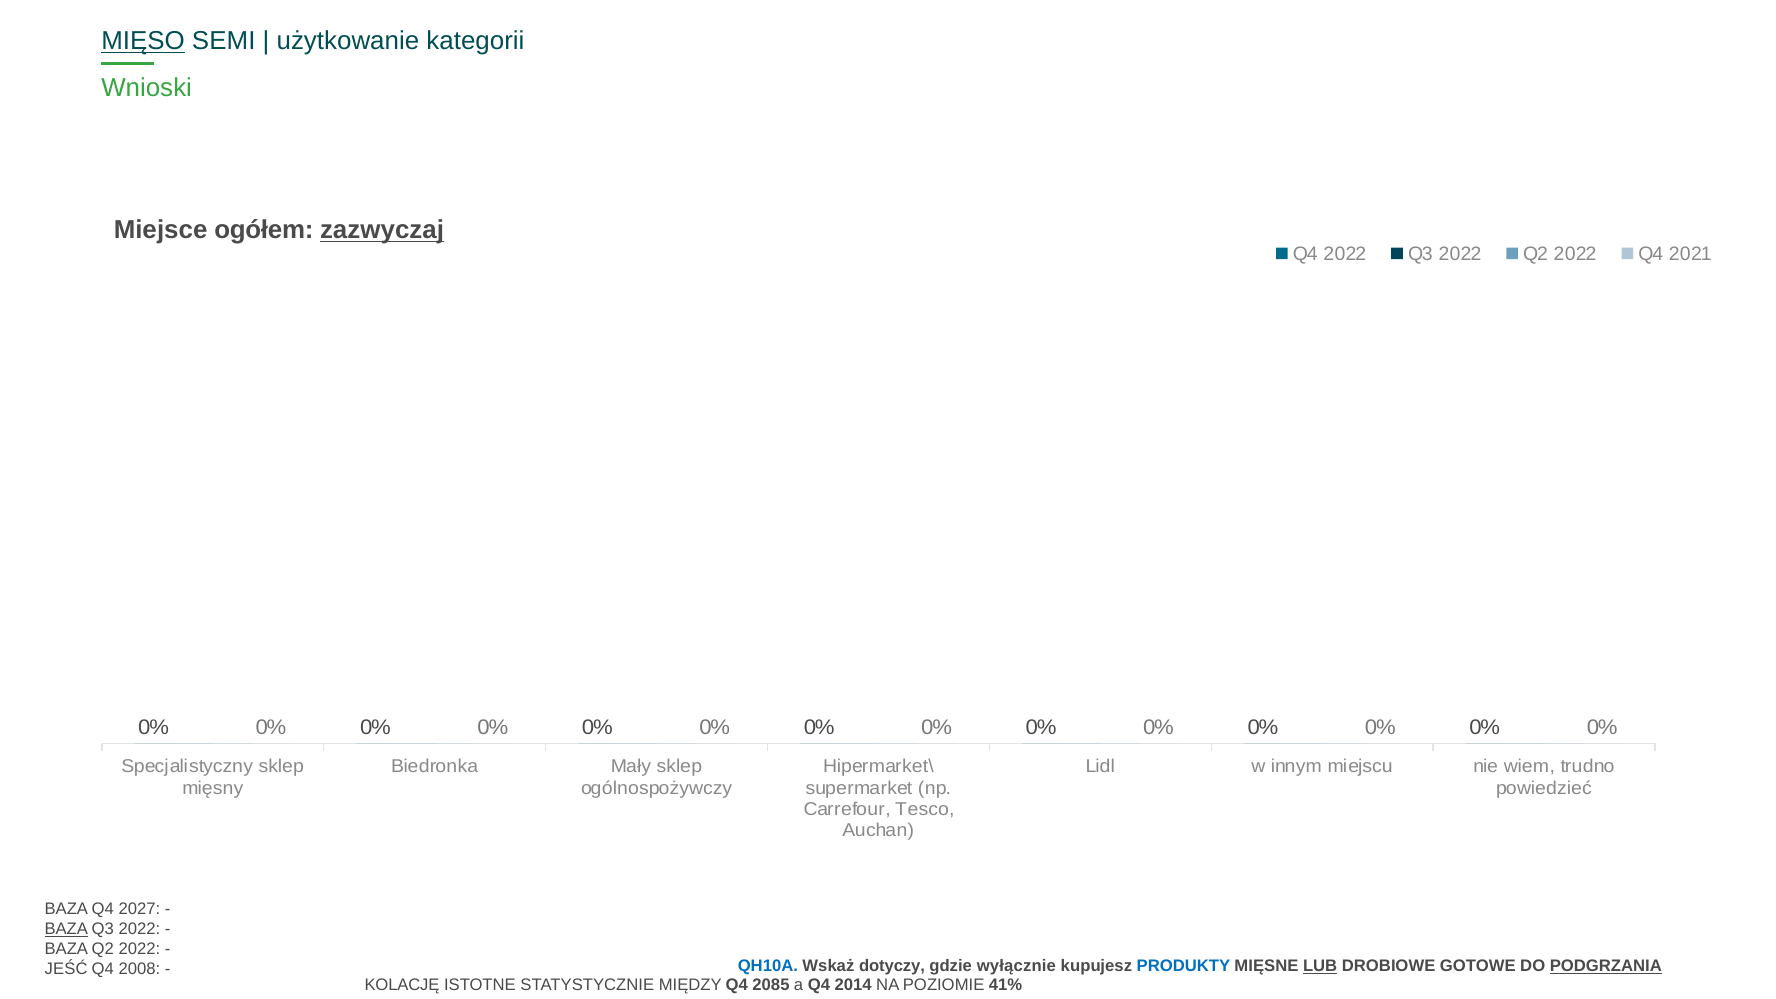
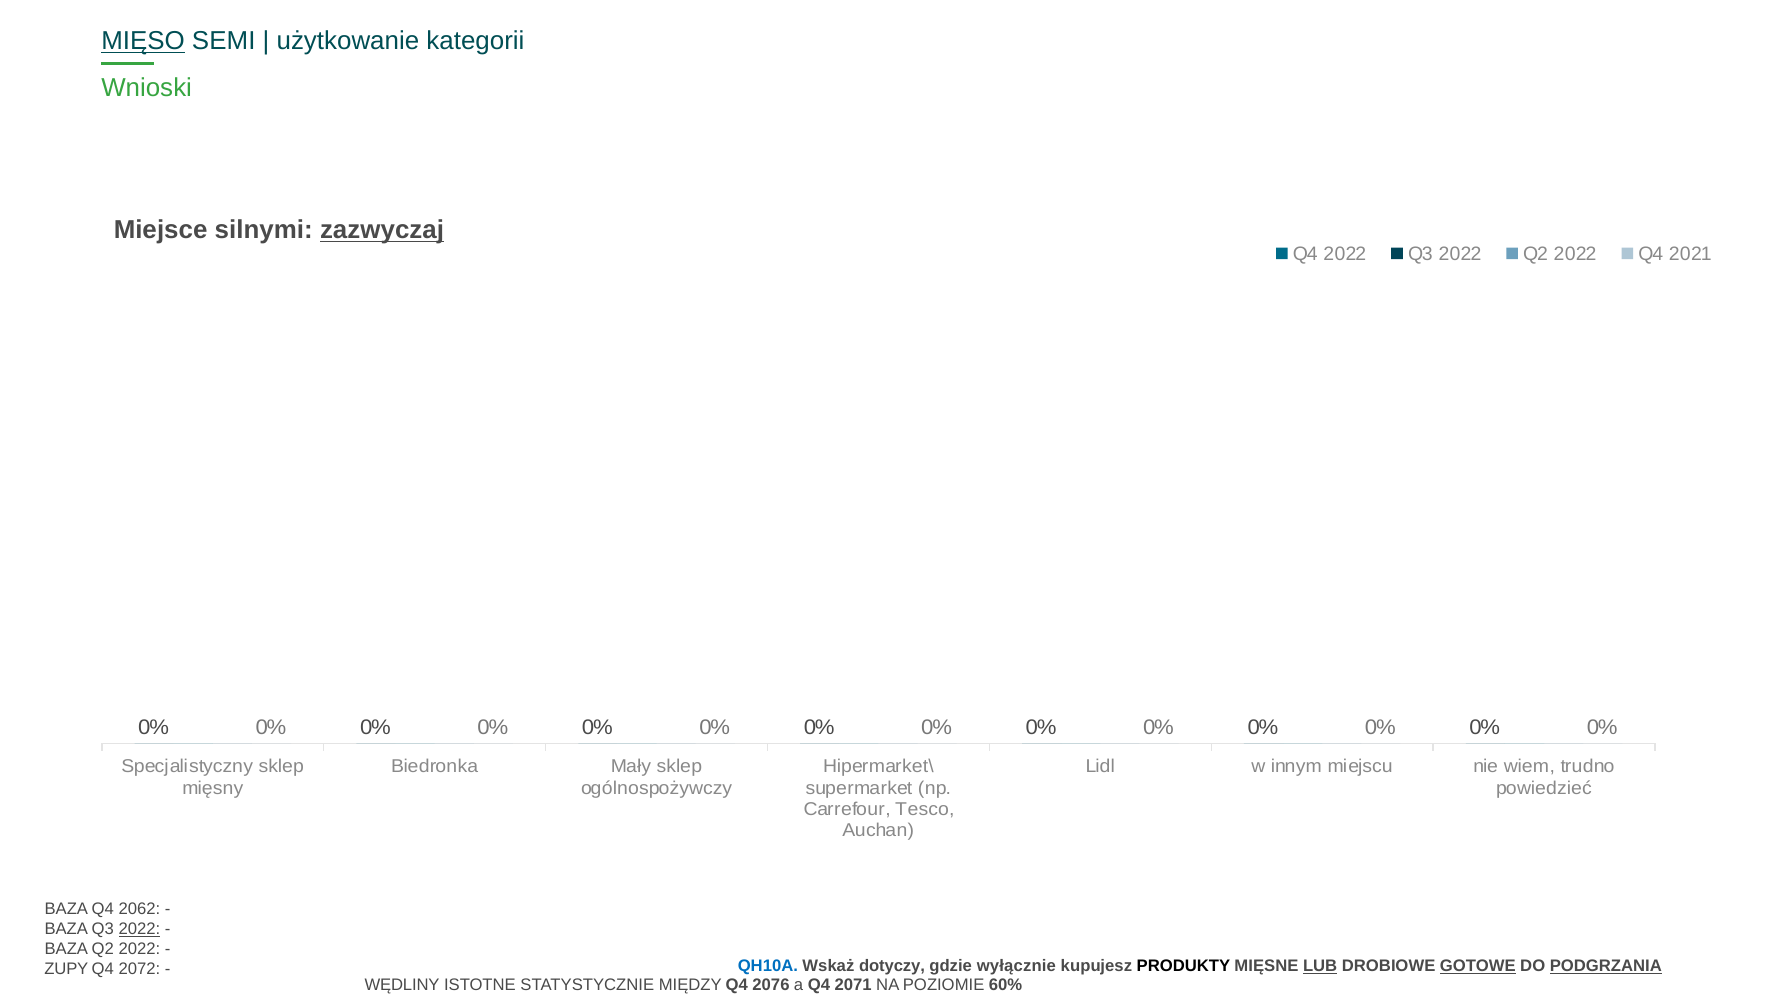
ogółem: ogółem -> silnymi
2027: 2027 -> 2062
BAZA at (66, 929) underline: present -> none
2022 at (139, 929) underline: none -> present
PRODUKTY colour: blue -> black
GOTOWE underline: none -> present
JEŚĆ: JEŚĆ -> ZUPY
2008: 2008 -> 2072
KOLACJĘ: KOLACJĘ -> WĘDLINY
2085: 2085 -> 2076
2014: 2014 -> 2071
41%: 41% -> 60%
